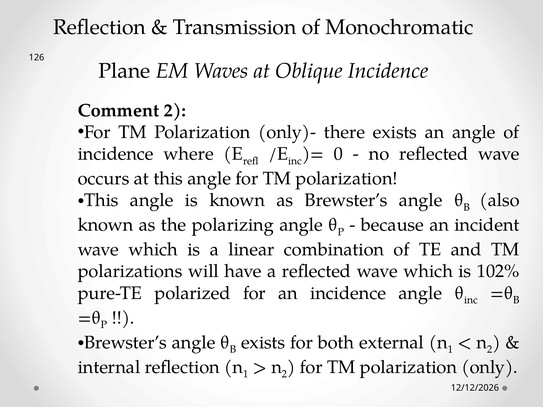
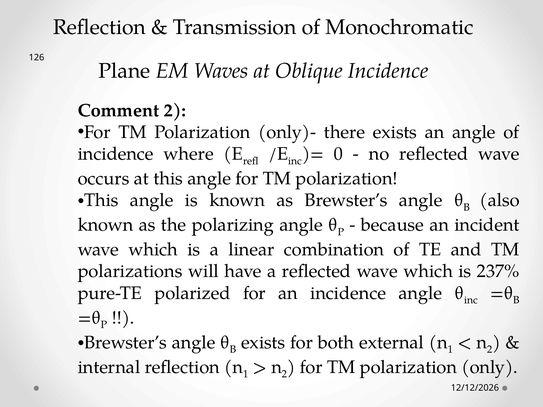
102%: 102% -> 237%
